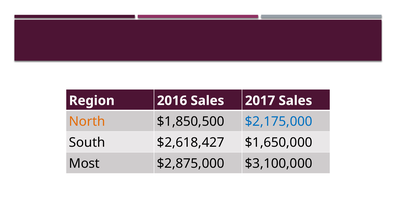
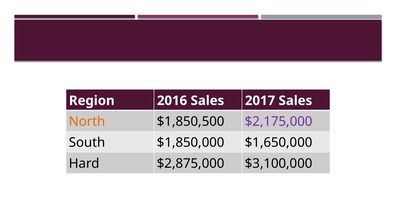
$2,175,000 colour: blue -> purple
$2,618,427: $2,618,427 -> $1,850,000
Most: Most -> Hard
